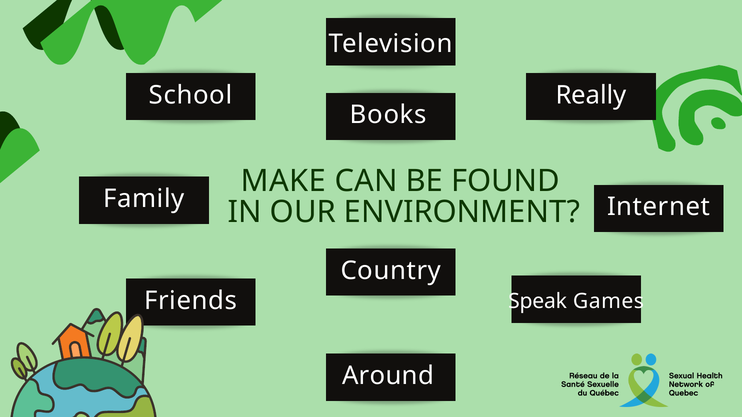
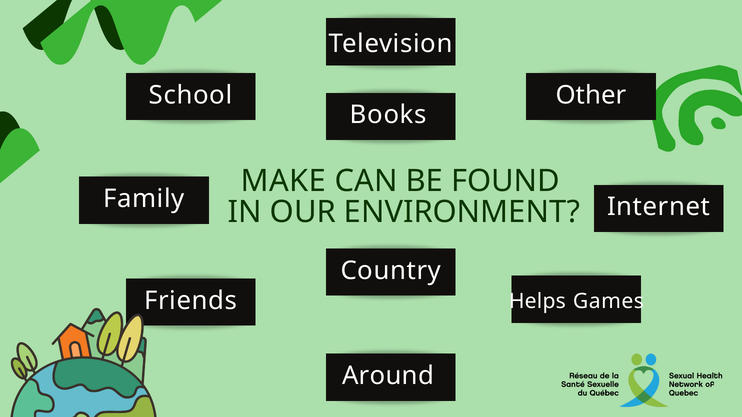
Really: Really -> Other
Speak: Speak -> Helps
